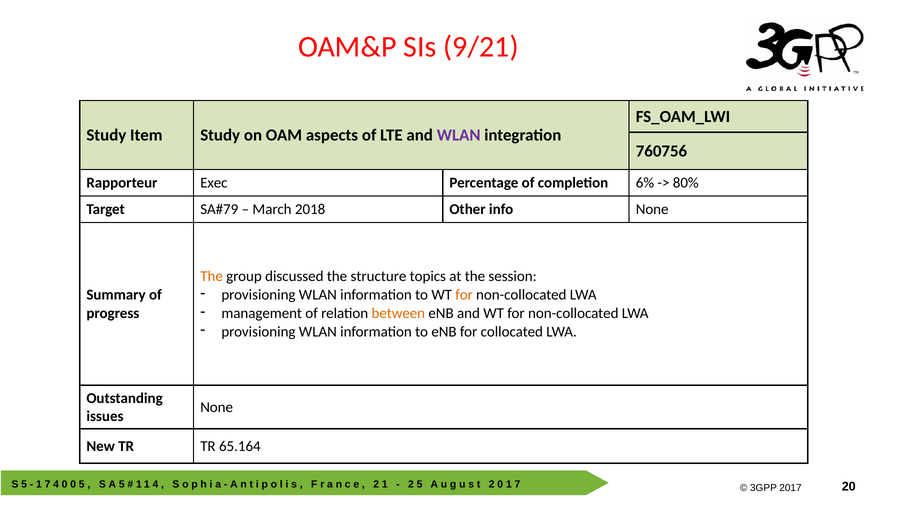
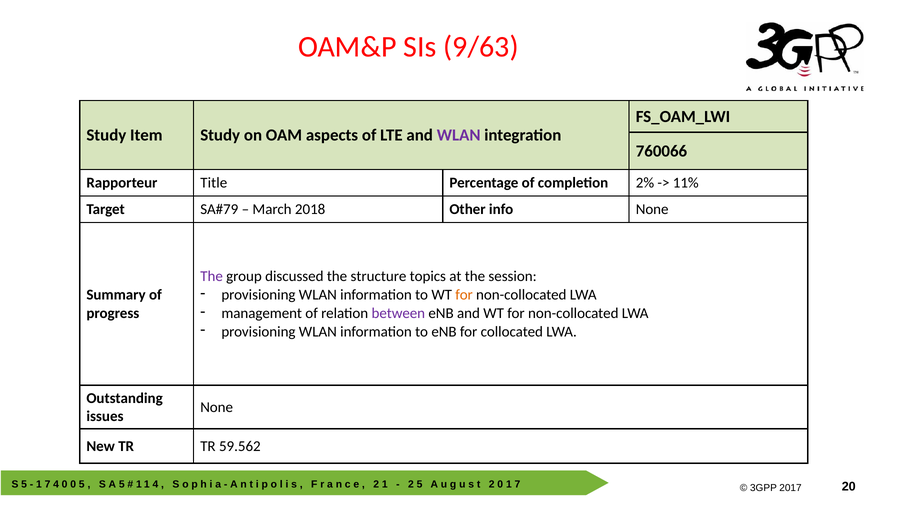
9/21: 9/21 -> 9/63
760756: 760756 -> 760066
Exec: Exec -> Title
6%: 6% -> 2%
80%: 80% -> 11%
The at (212, 276) colour: orange -> purple
between colour: orange -> purple
65.164: 65.164 -> 59.562
